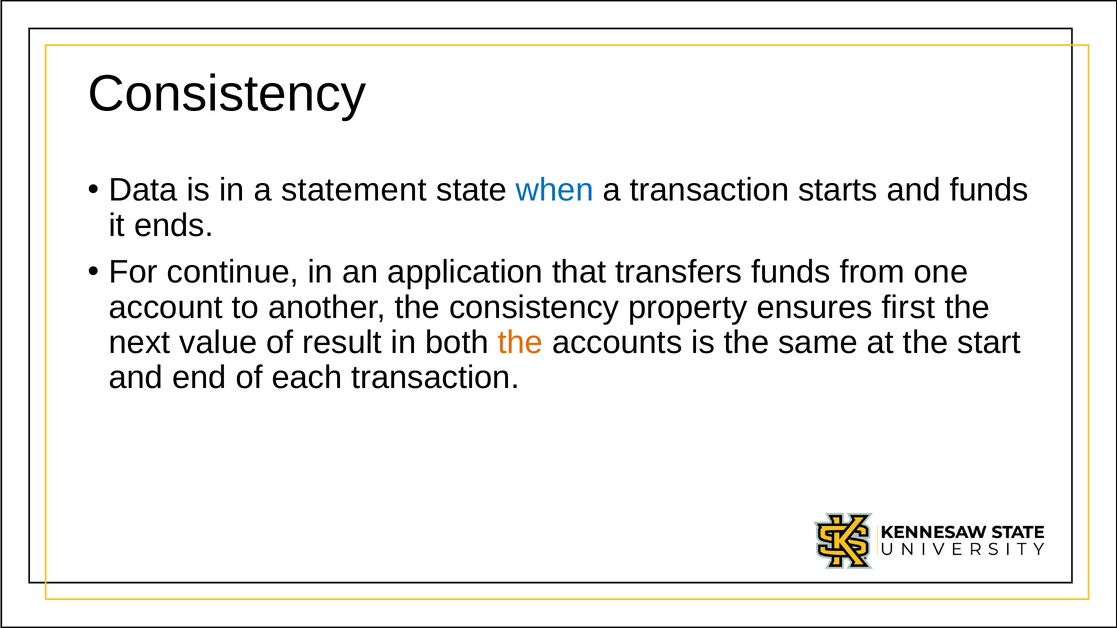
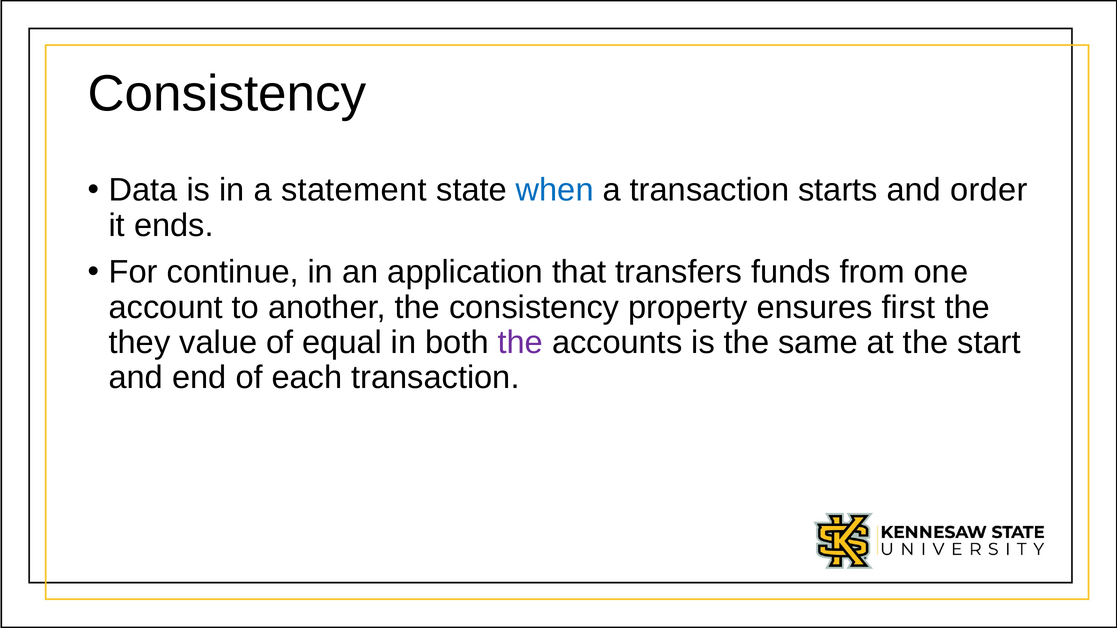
and funds: funds -> order
next: next -> they
result: result -> equal
the at (520, 343) colour: orange -> purple
